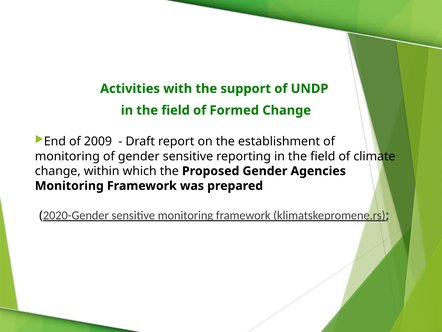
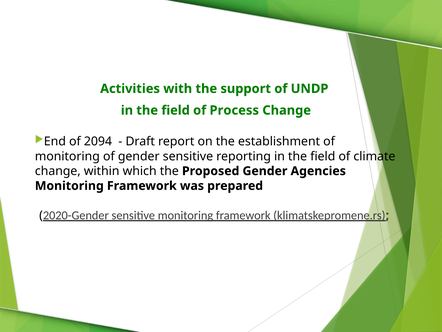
Formed: Formed -> Process
2009: 2009 -> 2094
